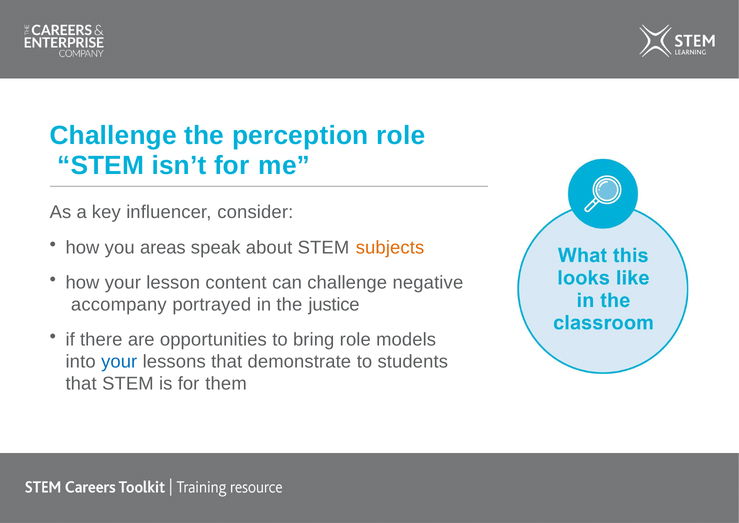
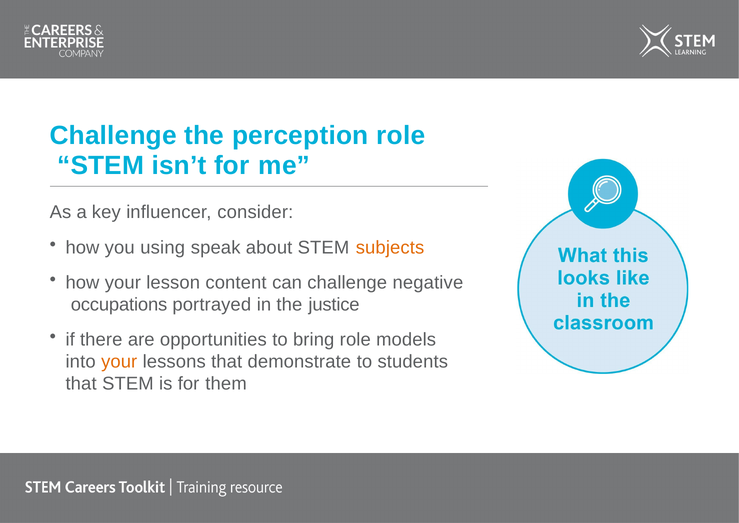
areas: areas -> using
accompany: accompany -> occupations
your at (119, 361) colour: blue -> orange
